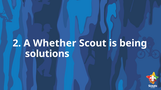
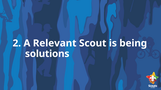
Whether: Whether -> Relevant
